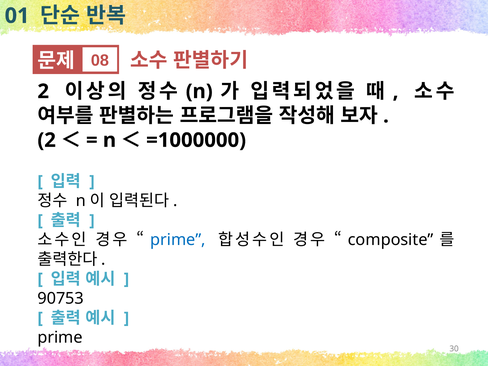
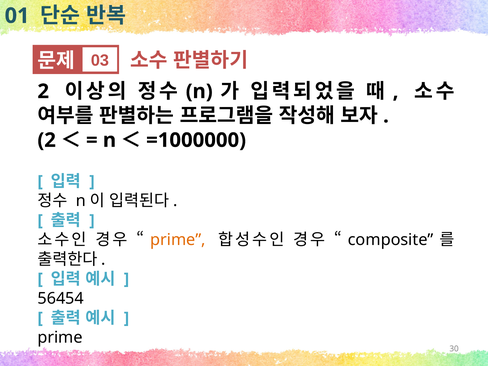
08: 08 -> 03
prime at (178, 240) colour: blue -> orange
90753: 90753 -> 56454
